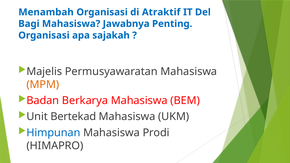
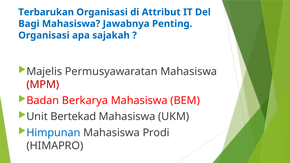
Menambah: Menambah -> Terbarukan
Atraktif: Atraktif -> Attribut
MPM colour: orange -> red
